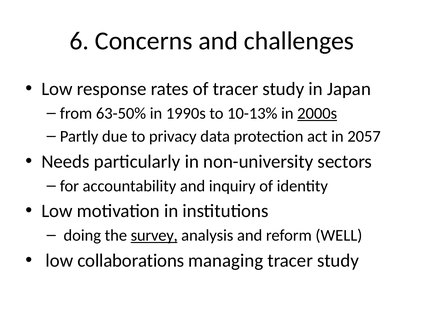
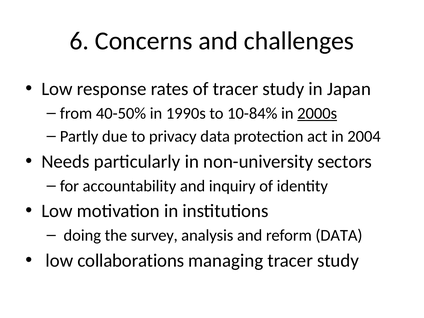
63-50%: 63-50% -> 40-50%
10-13%: 10-13% -> 10-84%
2057: 2057 -> 2004
survey underline: present -> none
reform WELL: WELL -> DATA
